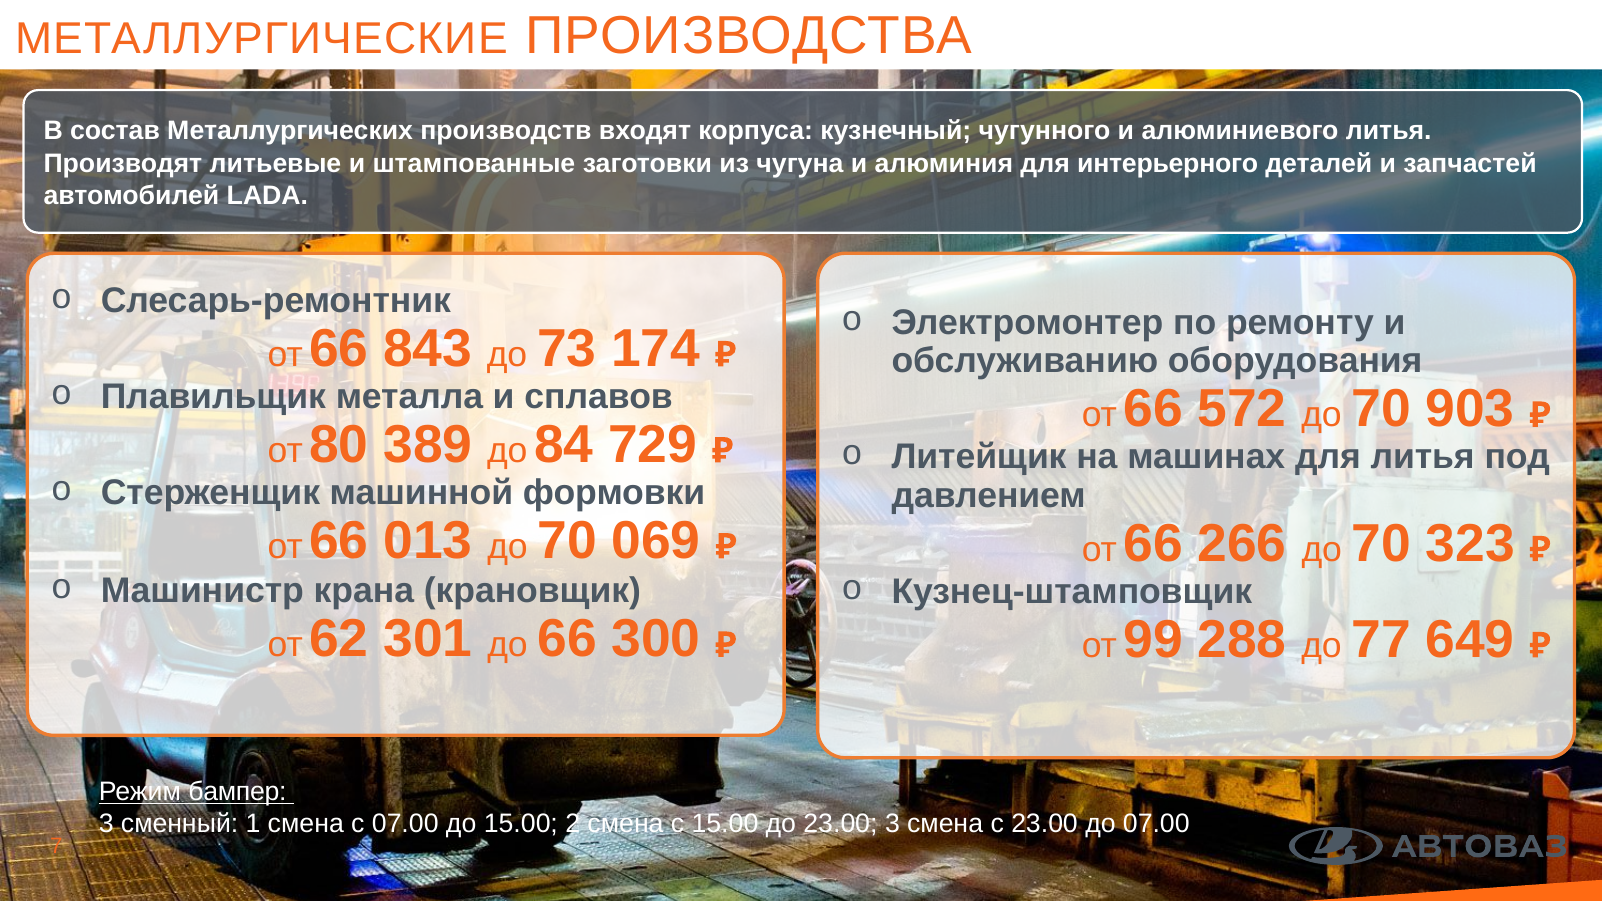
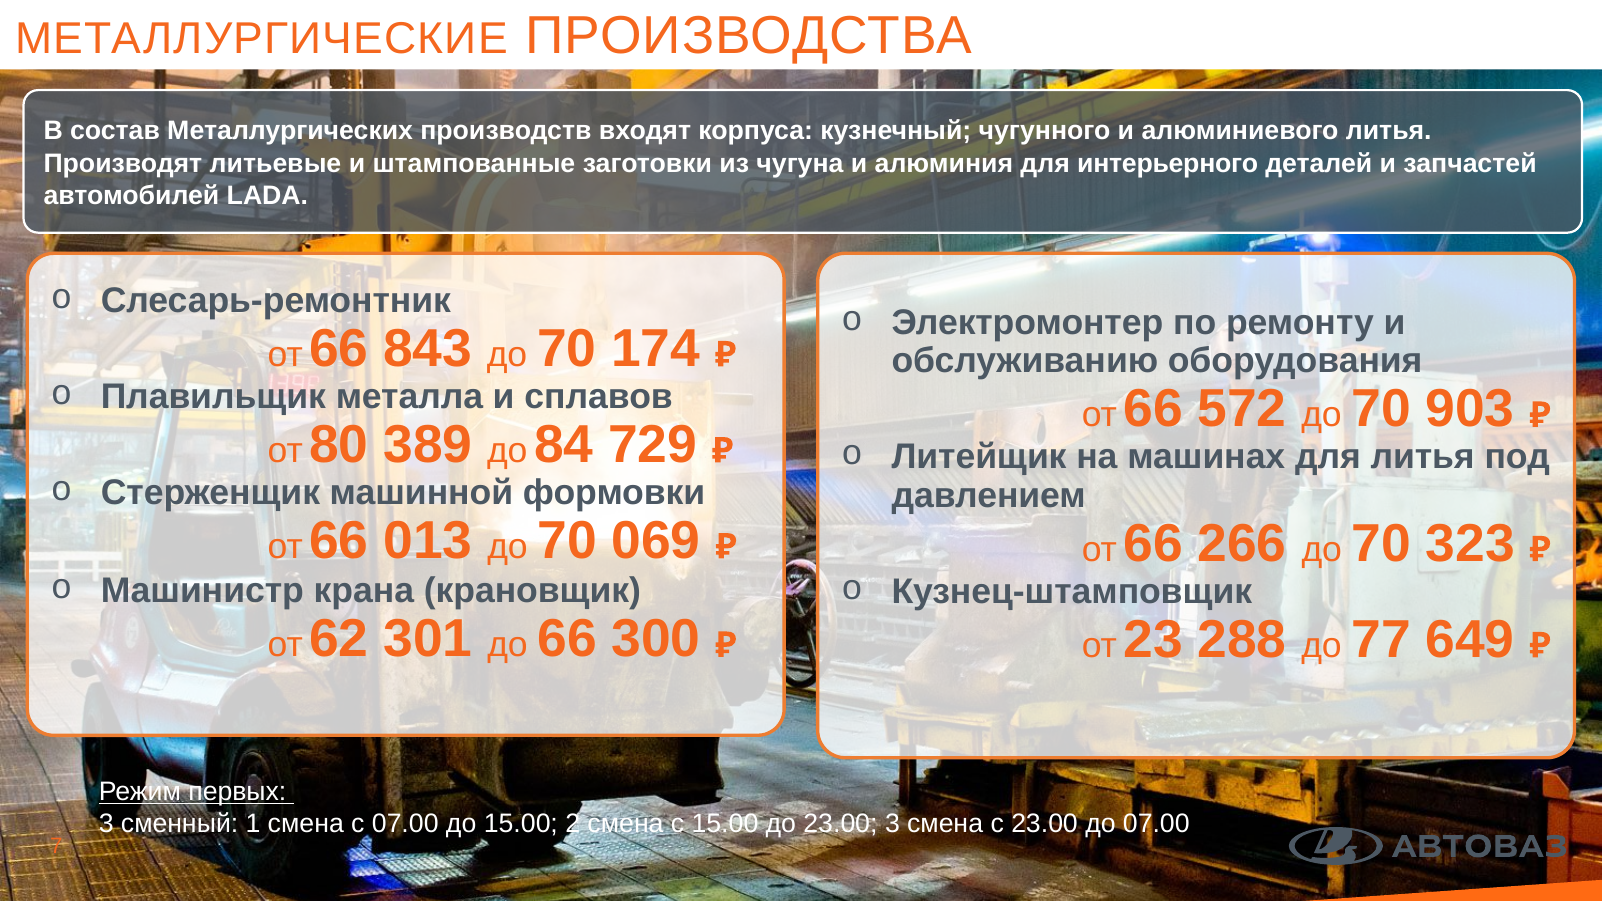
843 до 73: 73 -> 70
99: 99 -> 23
бампер: бампер -> первых
